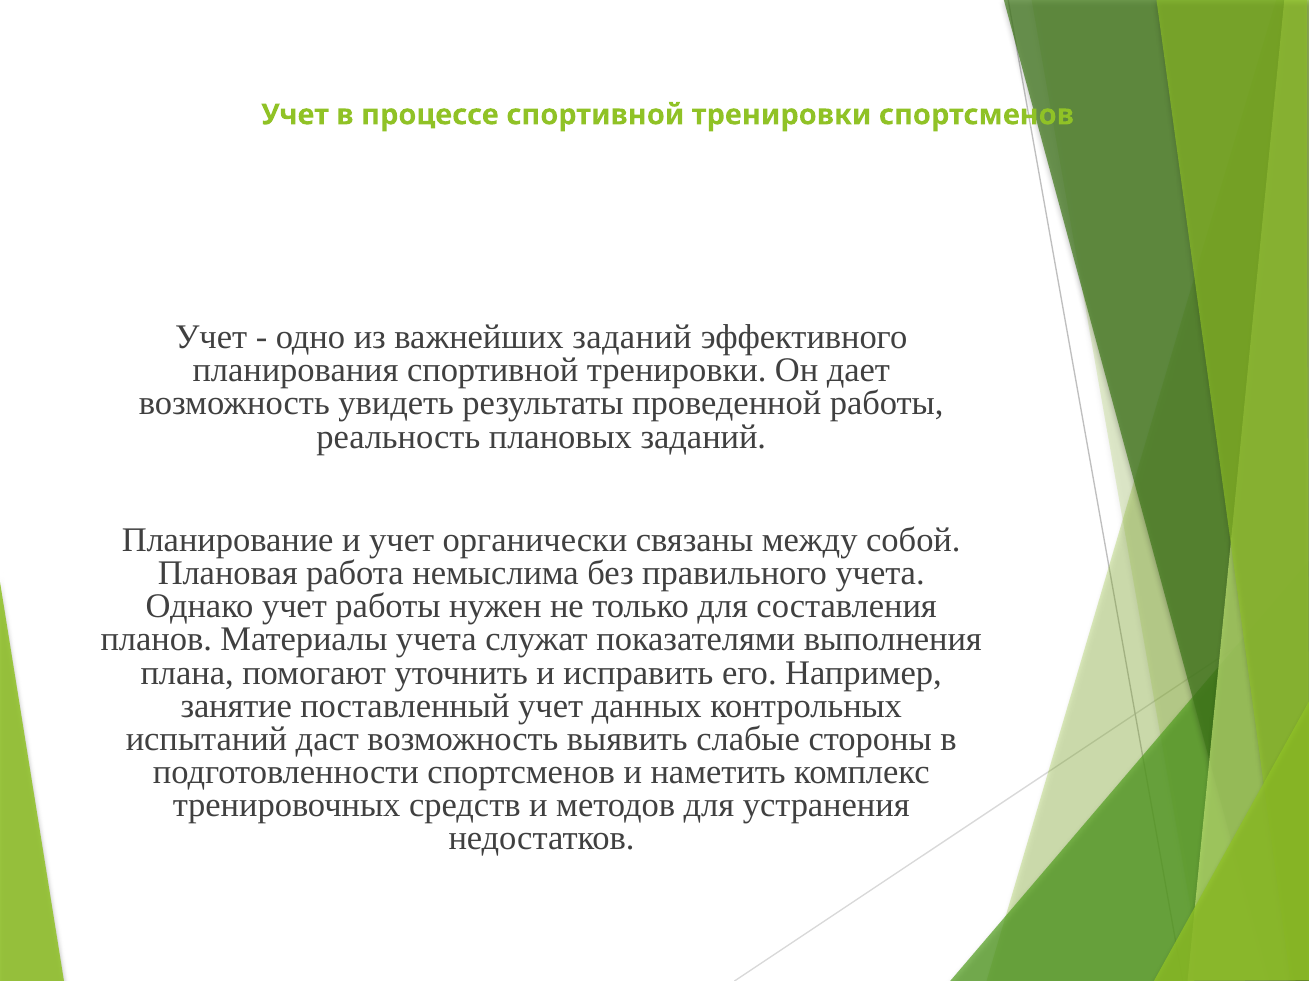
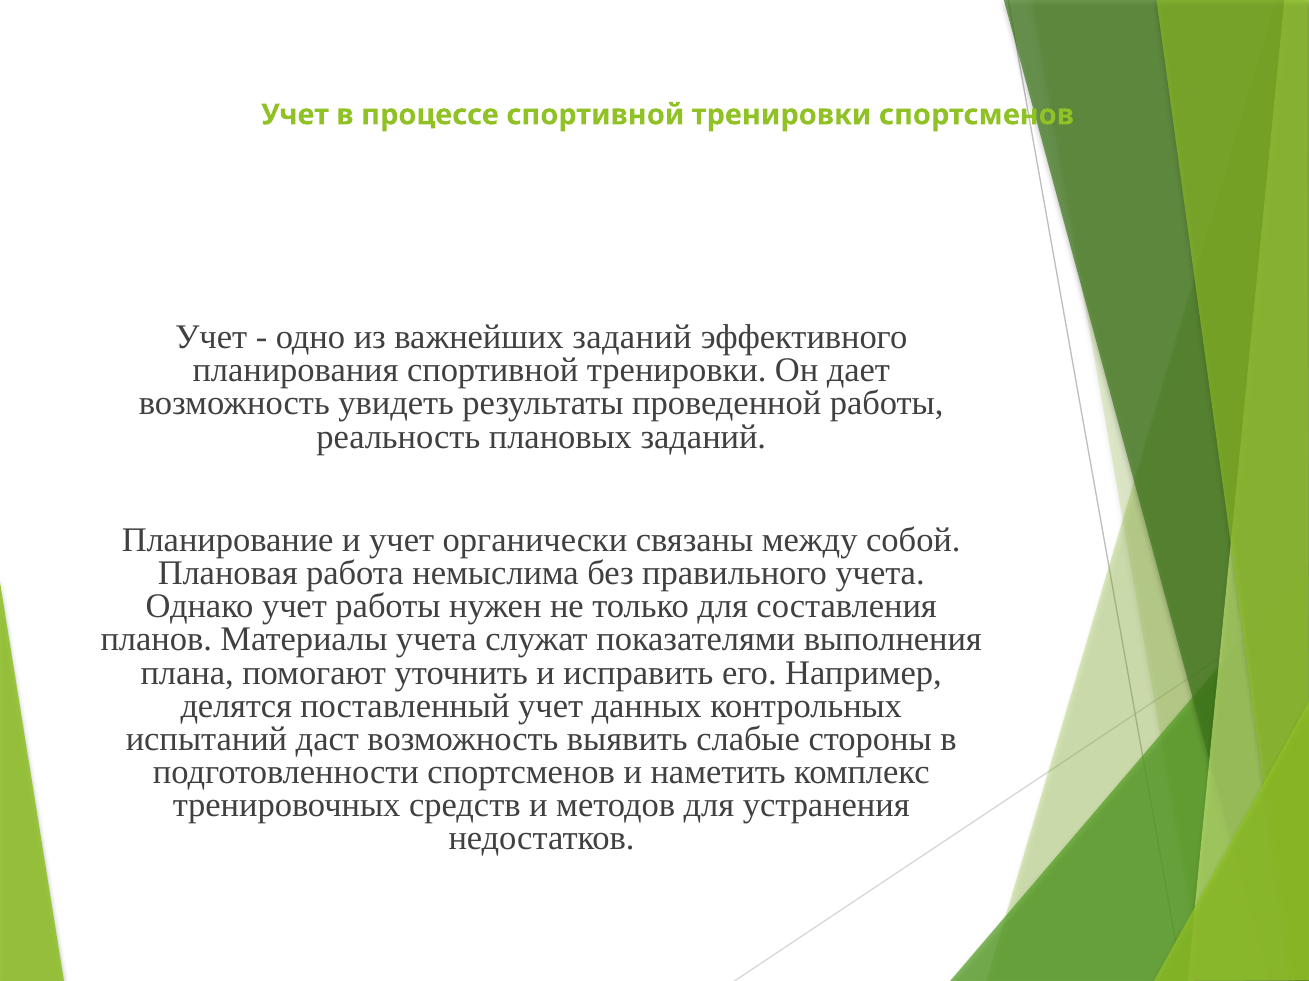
занятие: занятие -> делятся
